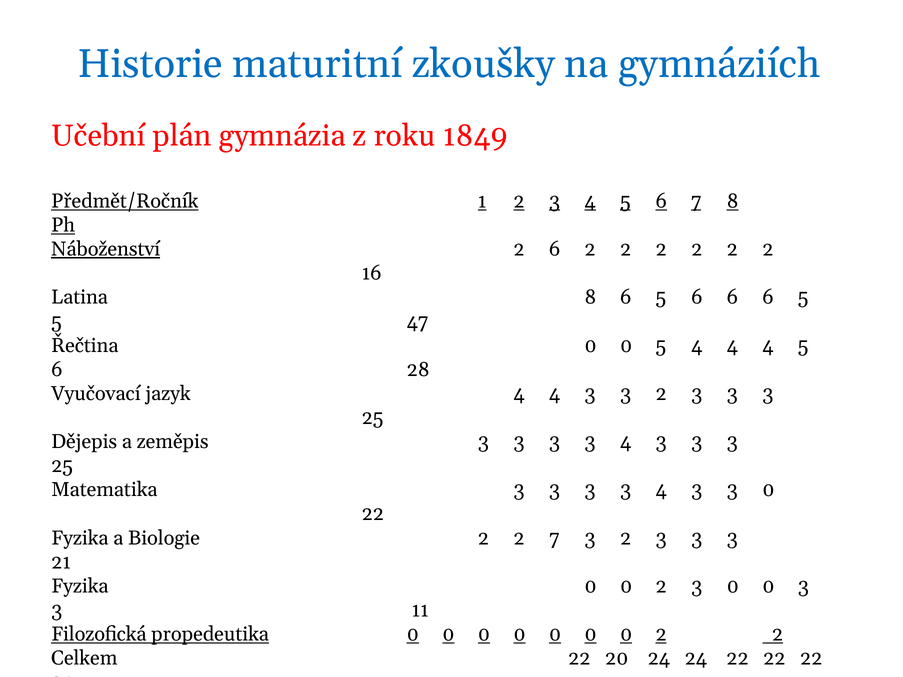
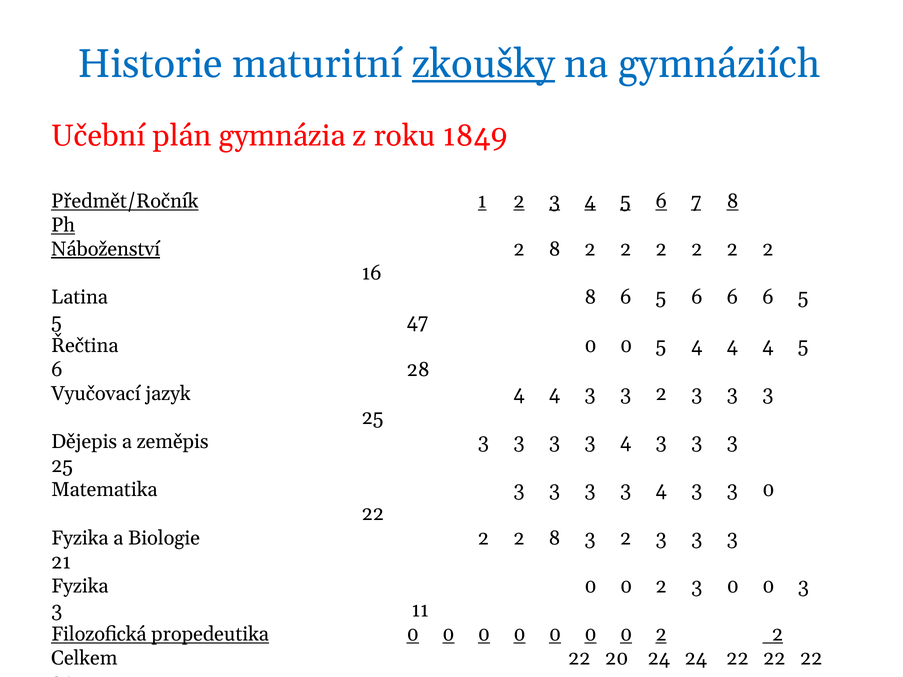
zkoušky underline: none -> present
6 at (555, 249): 6 -> 8
2 2 7: 7 -> 8
